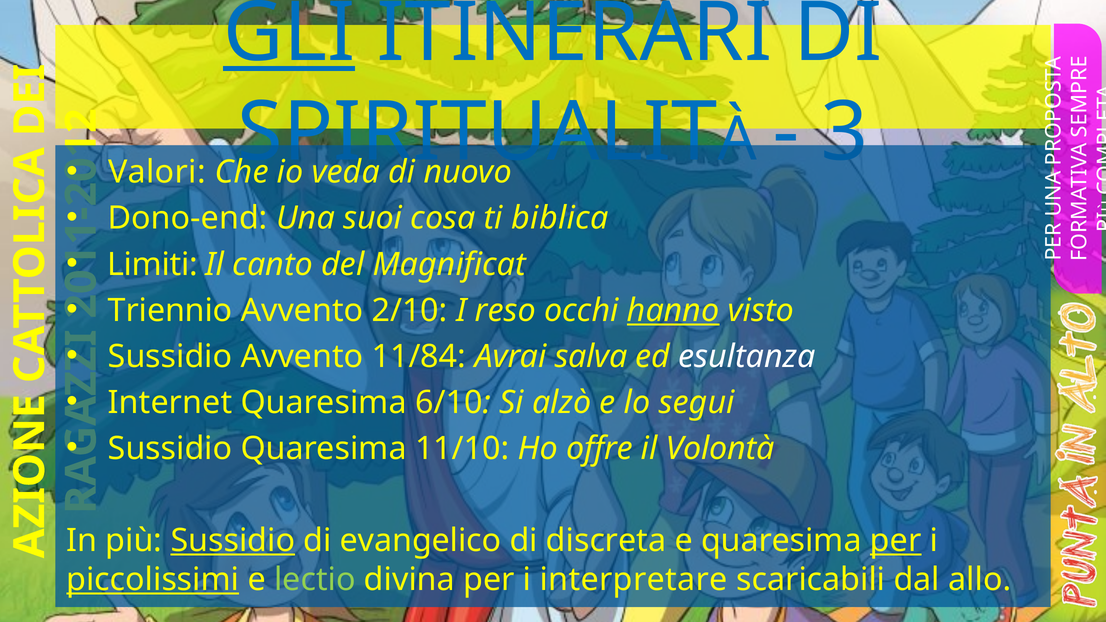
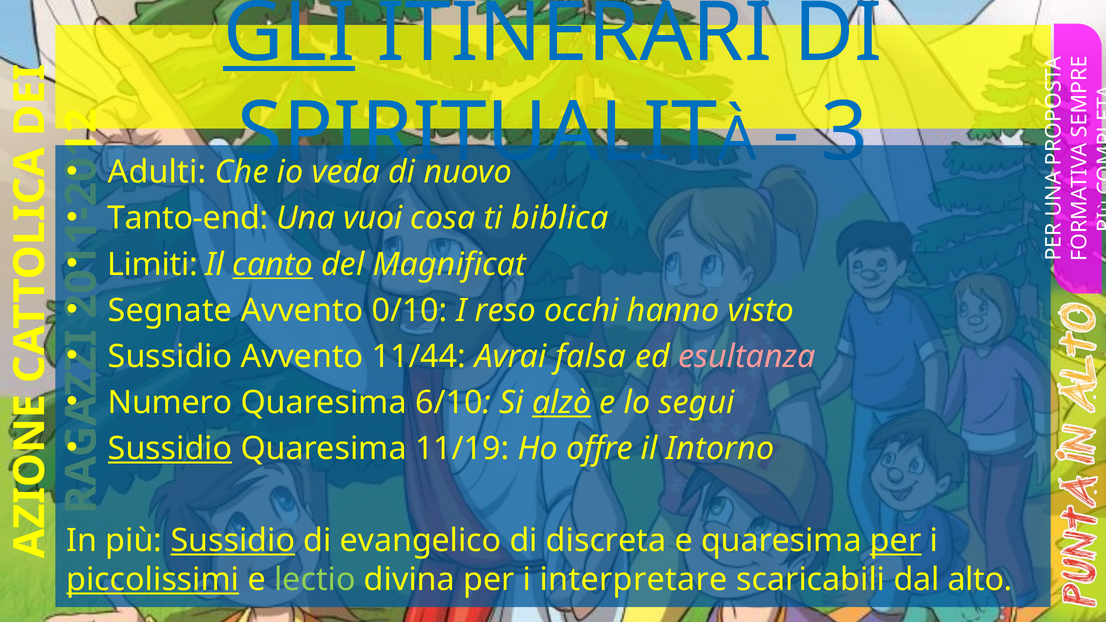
Valori: Valori -> Adulti
Dono-end: Dono-end -> Tanto-end
suoi: suoi -> vuoi
canto underline: none -> present
Triennio: Triennio -> Segnate
2/10: 2/10 -> 0/10
hanno underline: present -> none
11/84: 11/84 -> 11/44
salva: salva -> falsa
esultanza colour: white -> pink
Internet: Internet -> Numero
alzò underline: none -> present
Sussidio at (170, 449) underline: none -> present
11/10: 11/10 -> 11/19
Volontà: Volontà -> Intorno
allo: allo -> alto
